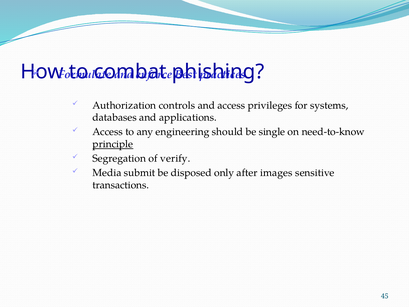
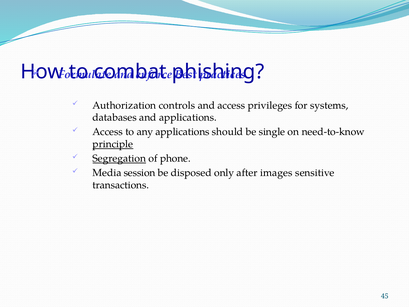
any engineering: engineering -> applications
Segregation underline: none -> present
verify: verify -> phone
submit: submit -> session
